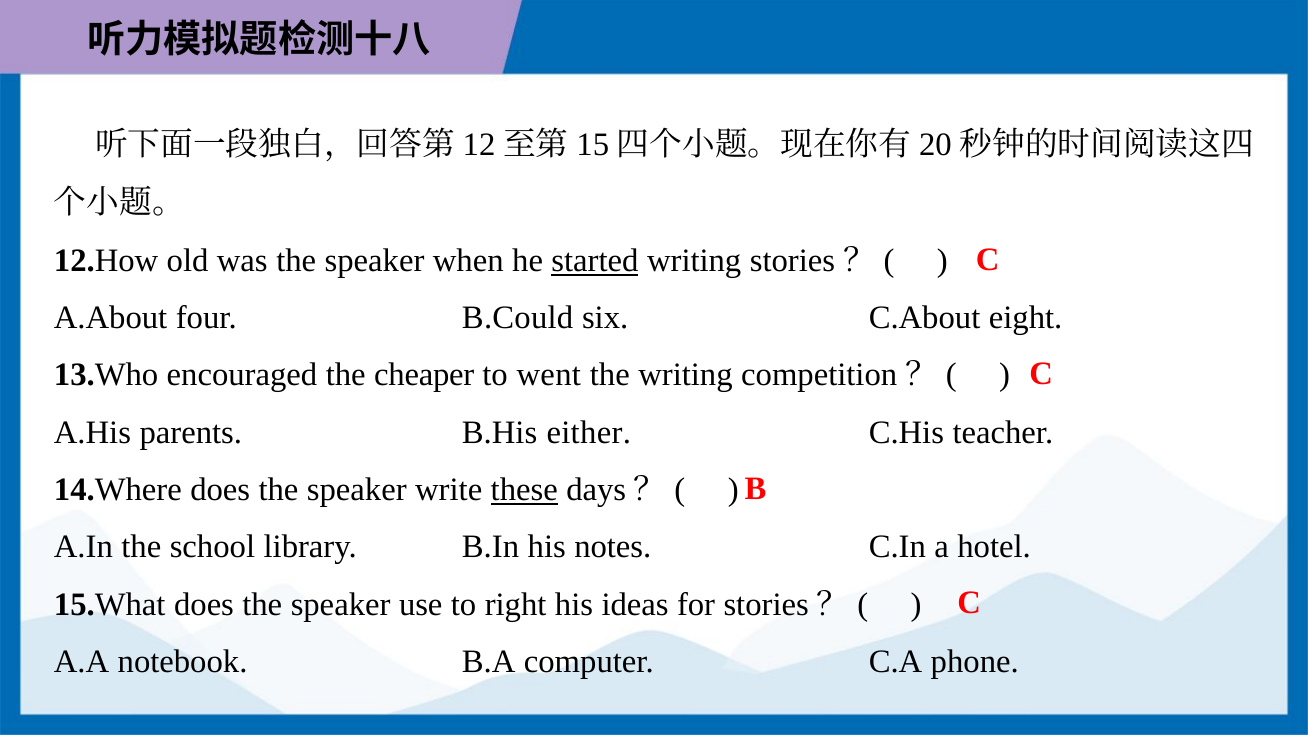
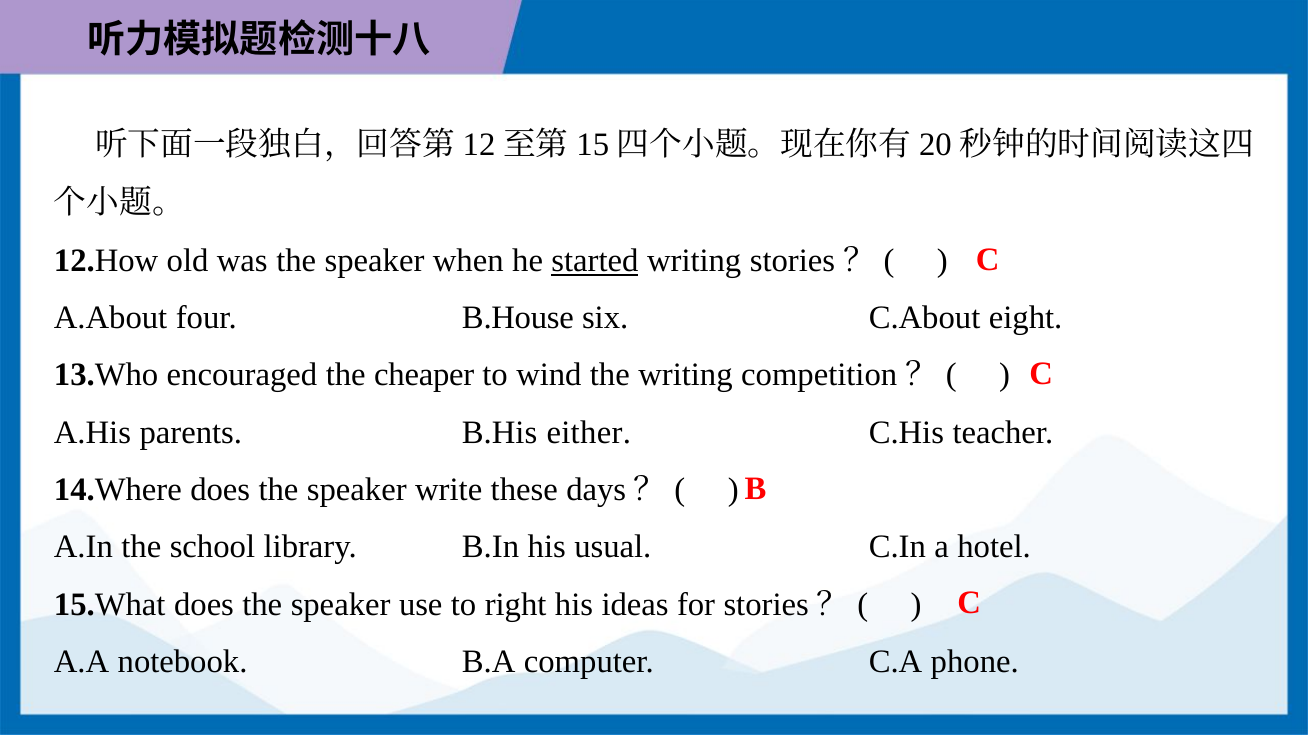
B.Could: B.Could -> B.House
went: went -> wind
these underline: present -> none
notes: notes -> usual
